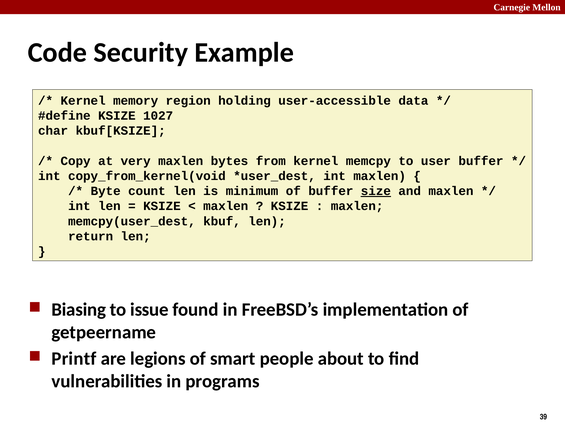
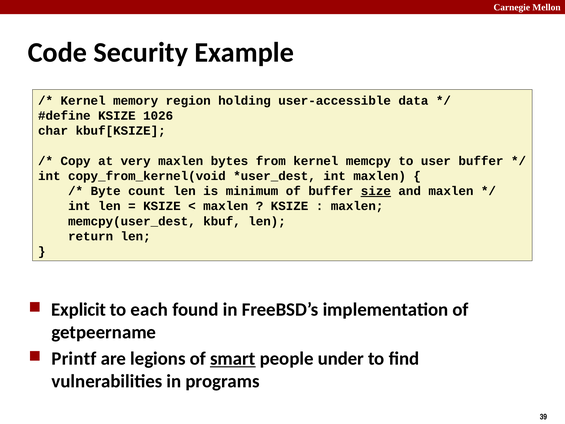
1027: 1027 -> 1026
Biasing: Biasing -> Explicit
issue: issue -> each
smart underline: none -> present
about: about -> under
